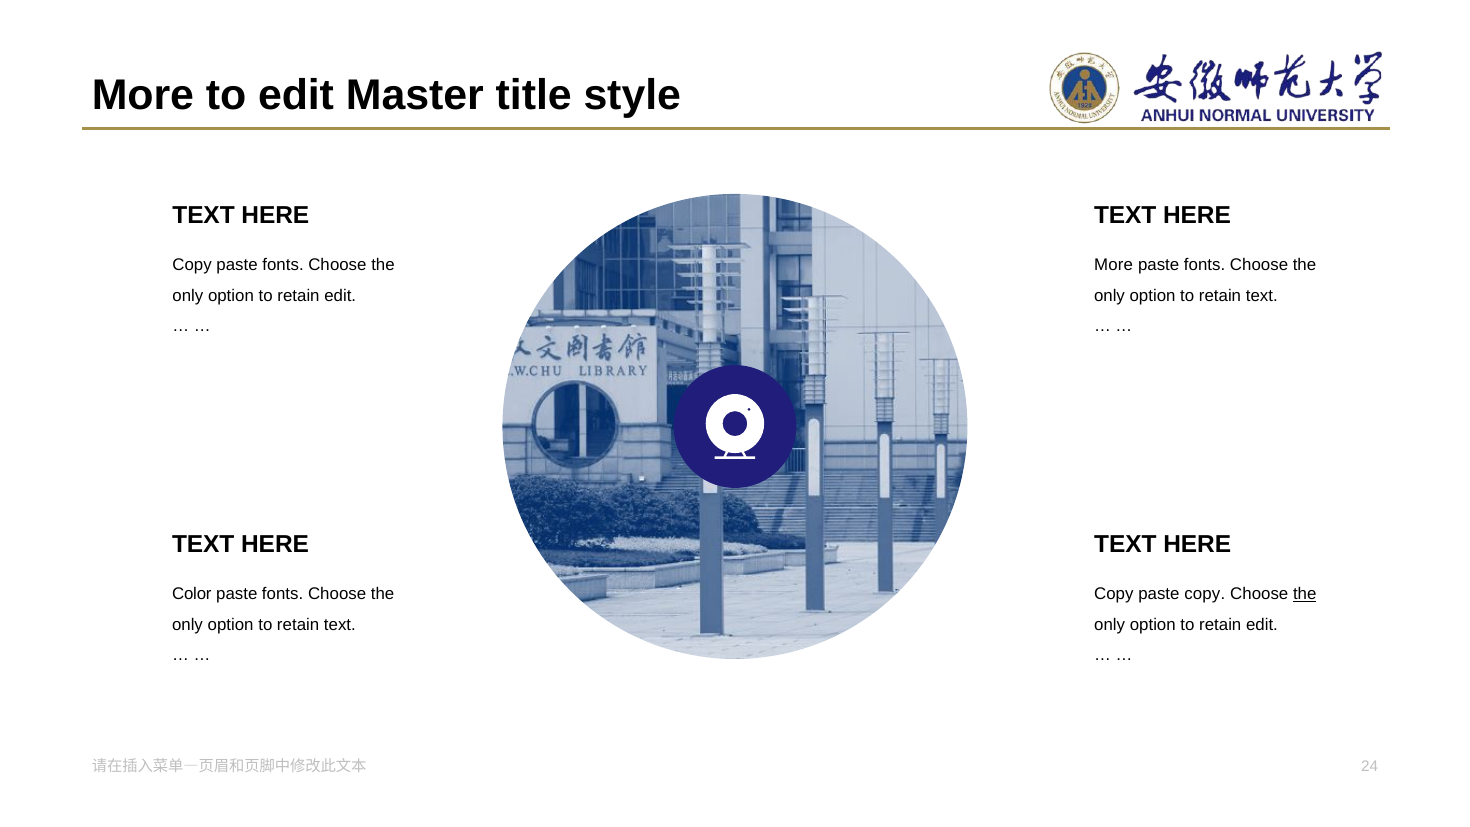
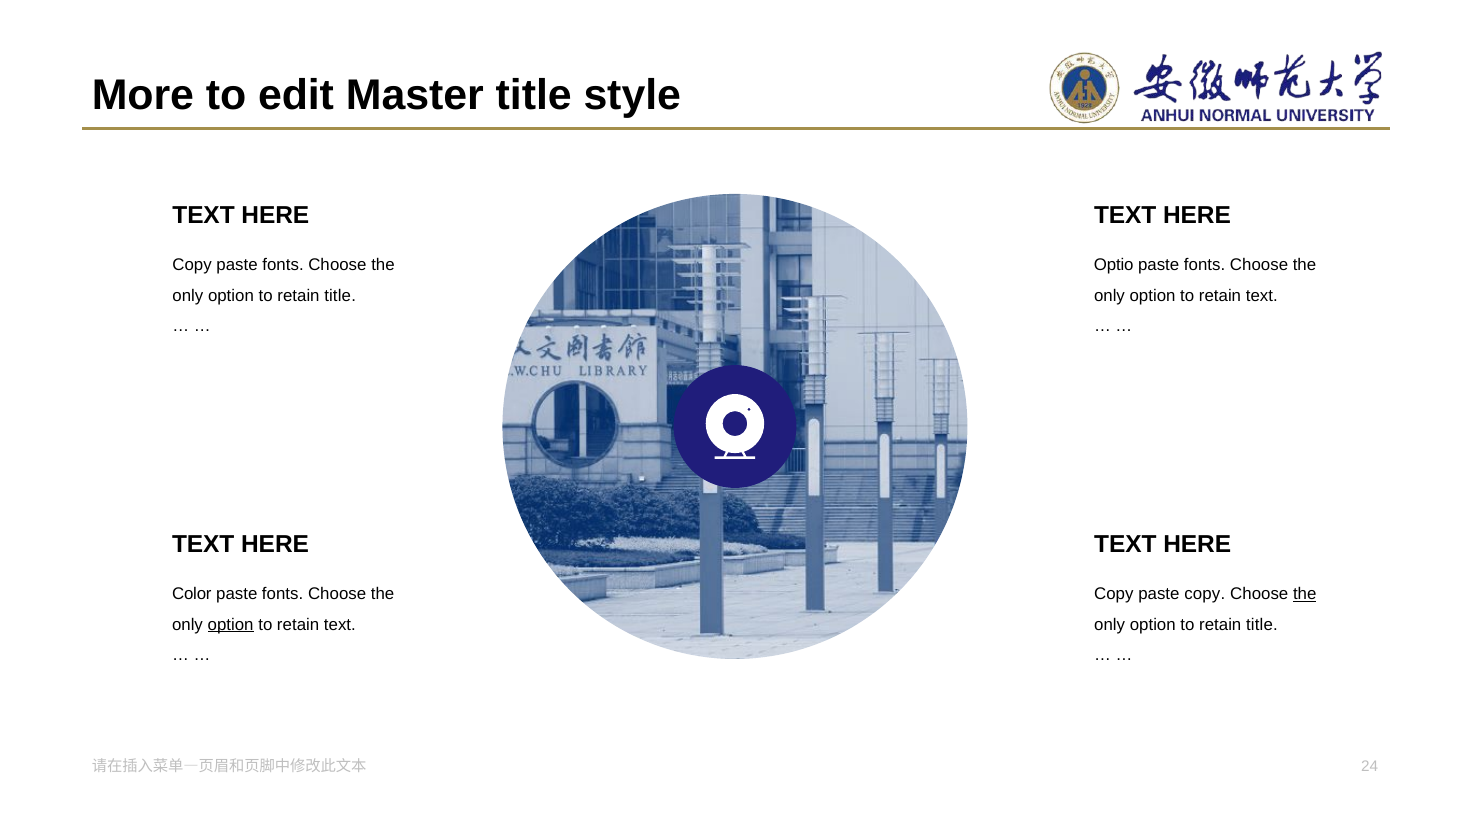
More at (1114, 265): More -> Optio
edit at (340, 296): edit -> title
option at (231, 624) underline: none -> present
edit at (1262, 624): edit -> title
